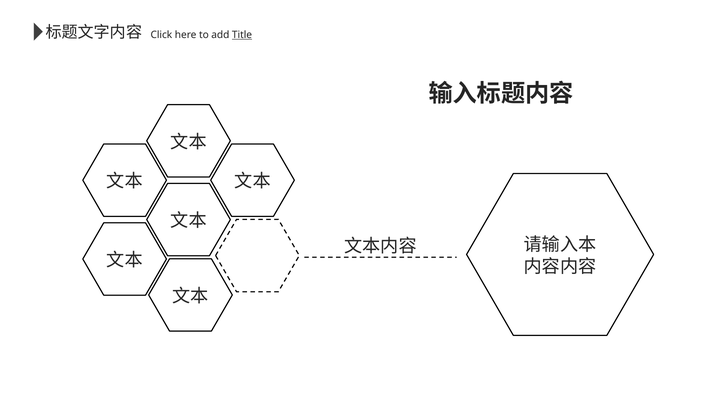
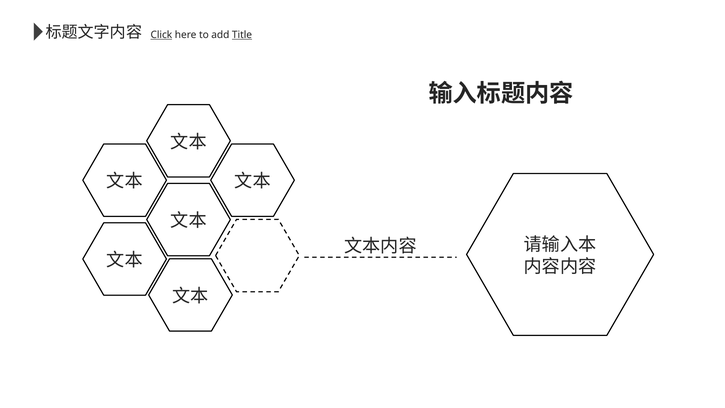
Click underline: none -> present
